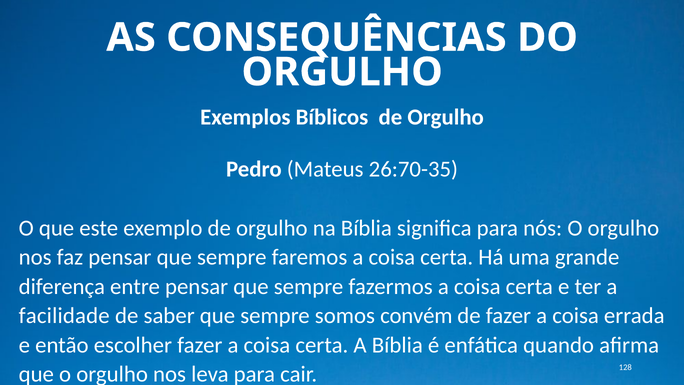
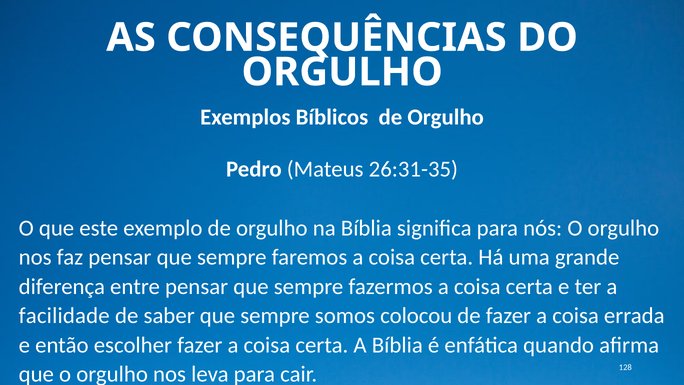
26:70-35: 26:70-35 -> 26:31-35
convém: convém -> colocou
